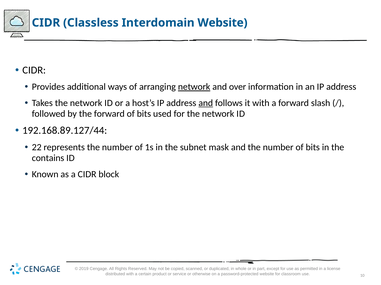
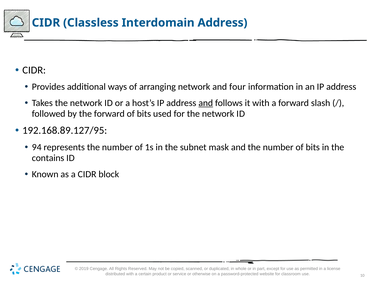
Interdomain Website: Website -> Address
network at (194, 87) underline: present -> none
over: over -> four
192.168.89.127/44: 192.168.89.127/44 -> 192.168.89.127/95
22: 22 -> 94
